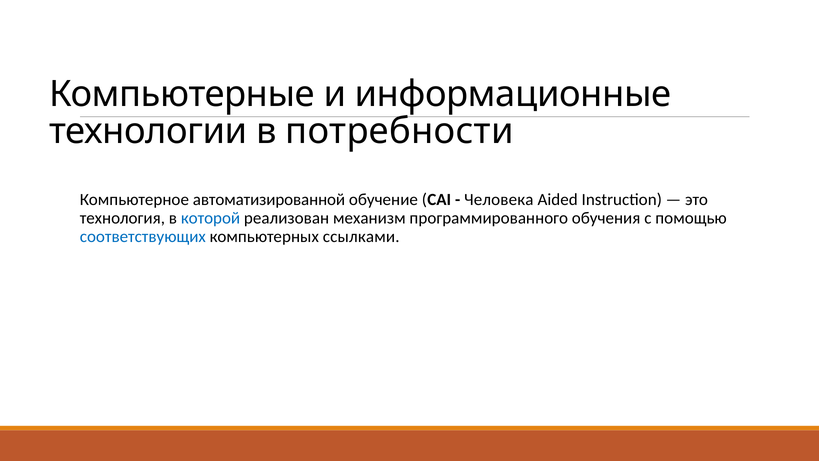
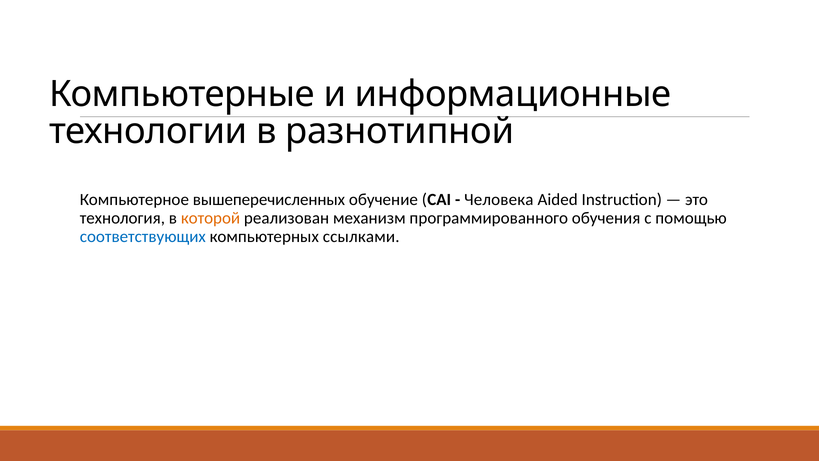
потребности: потребности -> разнотипной
автоматизированной: автоматизированной -> вышеперечисленных
которой colour: blue -> orange
